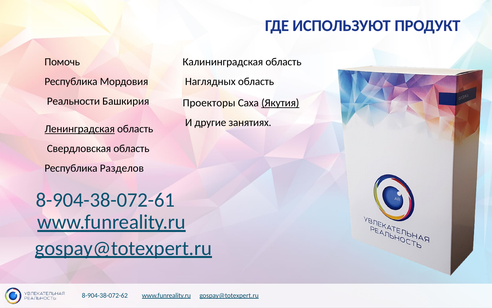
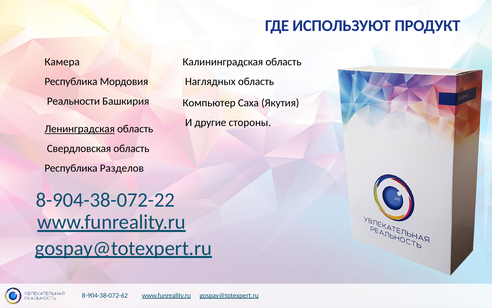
Помочь: Помочь -> Камера
Проекторы: Проекторы -> Компьютер
Якутия underline: present -> none
занятиях: занятиях -> стороны
8-904-38-072-61: 8-904-38-072-61 -> 8-904-38-072-22
